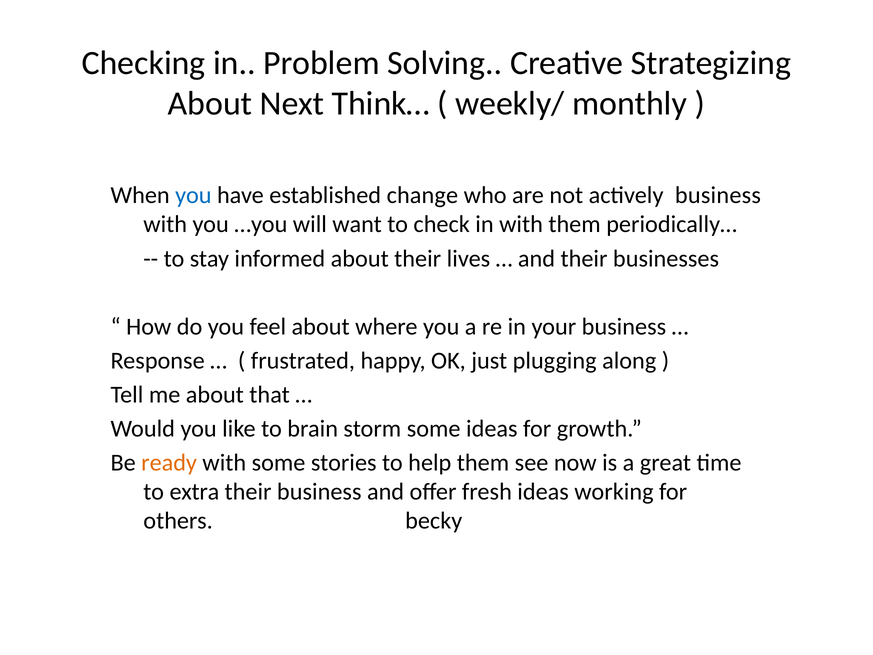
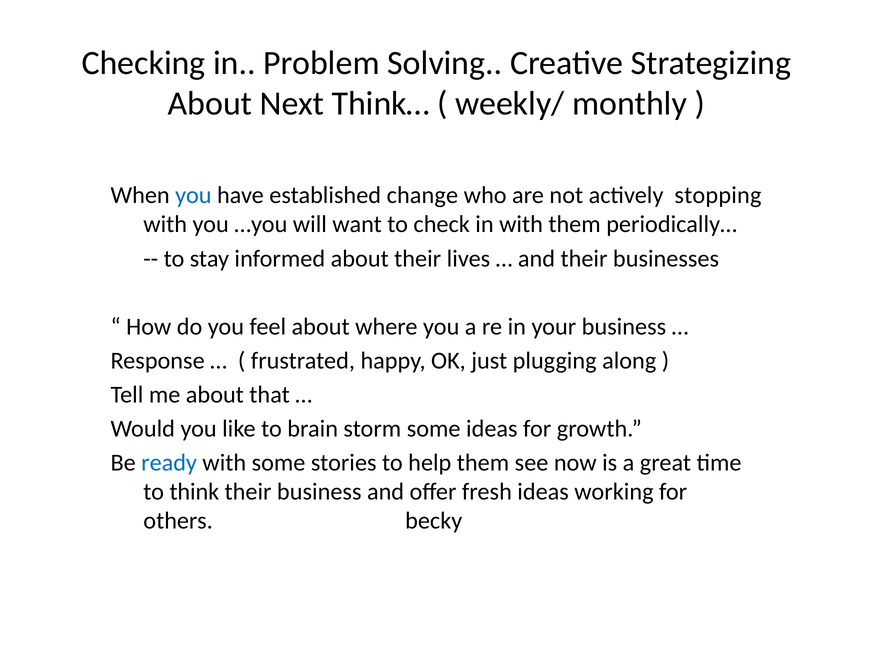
actively business: business -> stopping
ready colour: orange -> blue
extra: extra -> think
